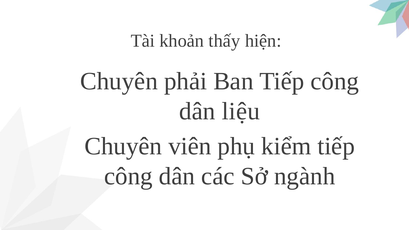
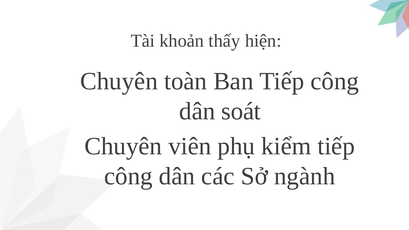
phải: phải -> toàn
liệu: liệu -> soát
